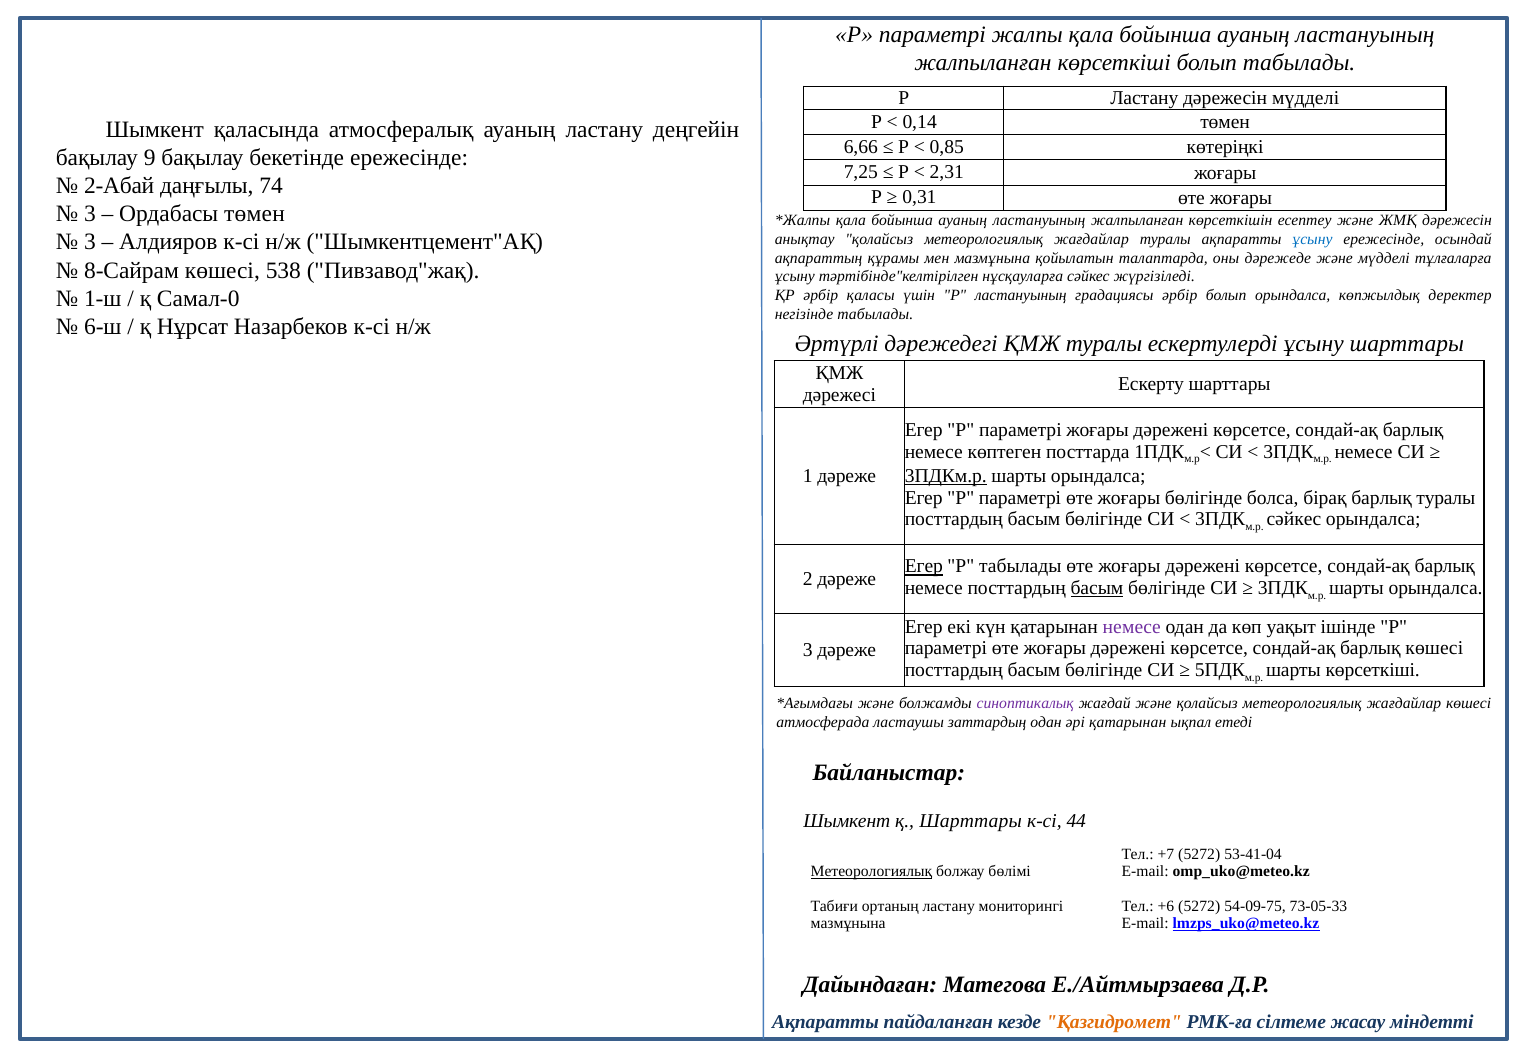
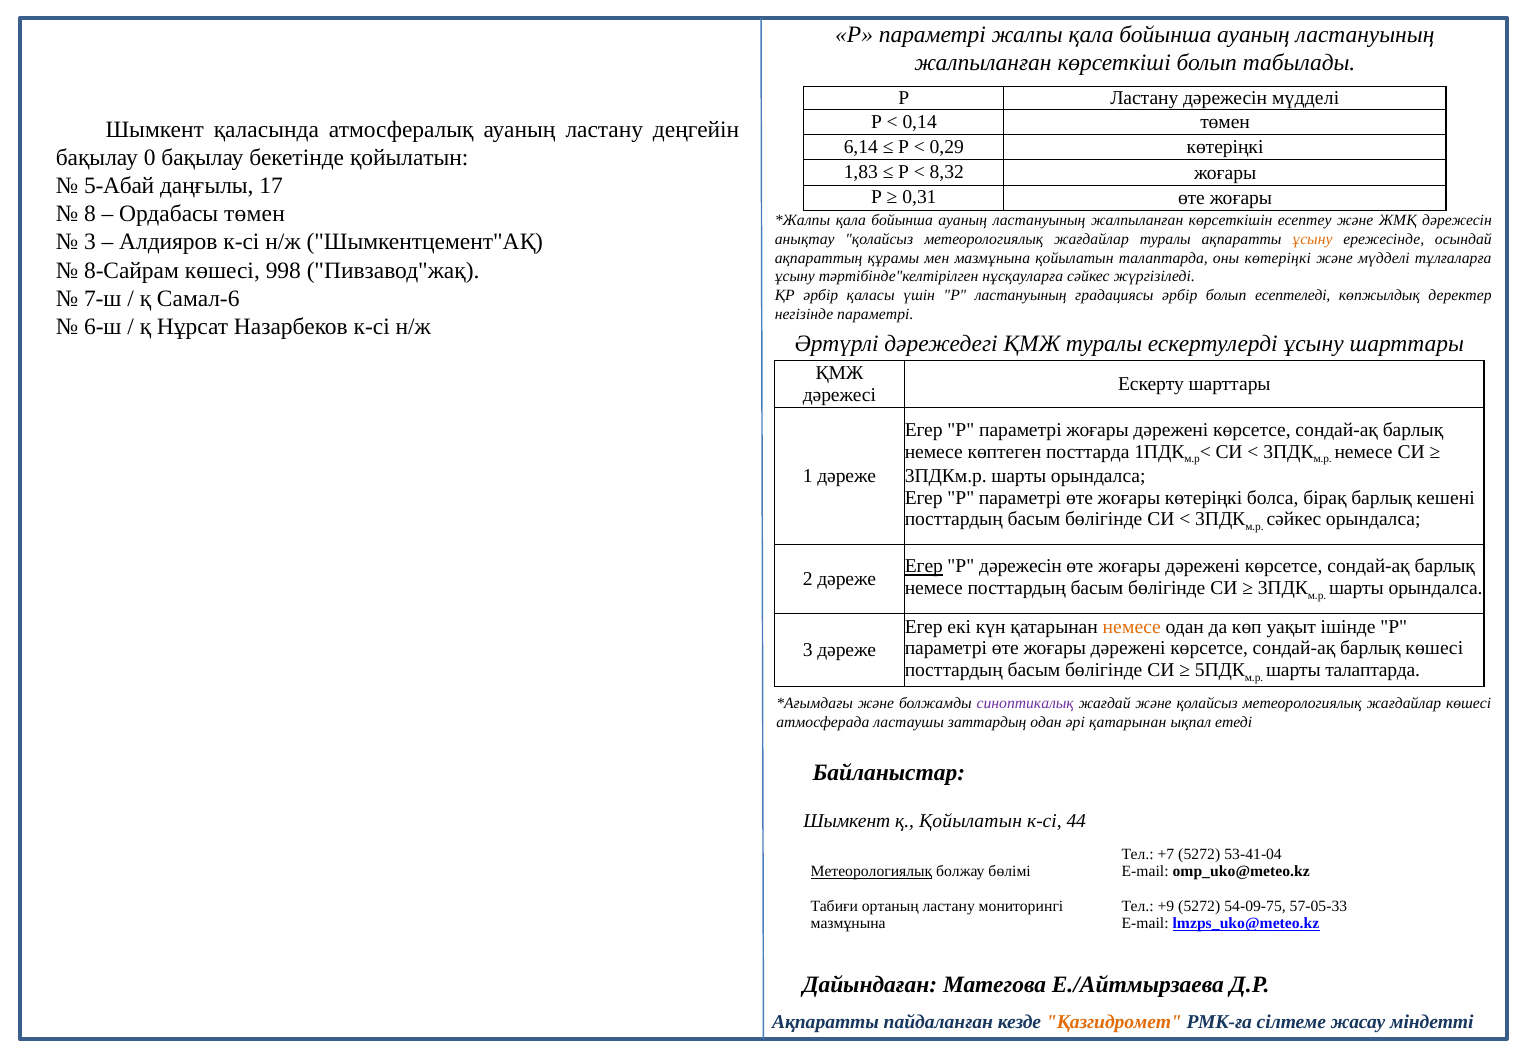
6,66: 6,66 -> 6,14
0,85: 0,85 -> 0,29
9: 9 -> 0
бекетінде ережесінде: ережесінде -> қойылатын
7,25: 7,25 -> 1,83
2,31: 2,31 -> 8,32
2-Абай: 2-Абай -> 5-Абай
74: 74 -> 17
3 at (90, 214): 3 -> 8
ұсыну at (1313, 239) colour: blue -> orange
оны дәрежеде: дәрежеде -> көтеріңкі
538: 538 -> 998
1-ш: 1-ш -> 7-ш
Самал-0: Самал-0 -> Самал-6
болып орындалса: орындалса -> есептеледі
негізінде табылады: табылады -> параметрі
3ПДКм.р underline: present -> none
жоғары бөлігінде: бөлігінде -> көтеріңкі
барлық туралы: туралы -> кешені
Р табылады: табылады -> дәрежесін
басым at (1097, 588) underline: present -> none
немесе at (1132, 627) colour: purple -> orange
шарты көрсеткіші: көрсеткіші -> талаптарда
қ Шарттары: Шарттары -> Қойылатын
+6: +6 -> +9
73-05-33: 73-05-33 -> 57-05-33
